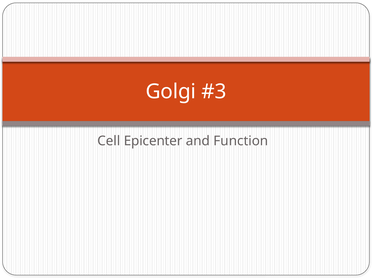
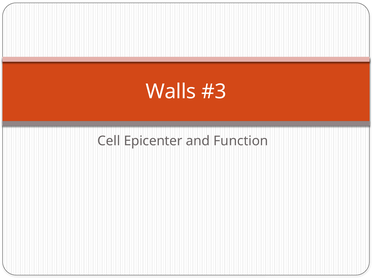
Golgi: Golgi -> Walls
